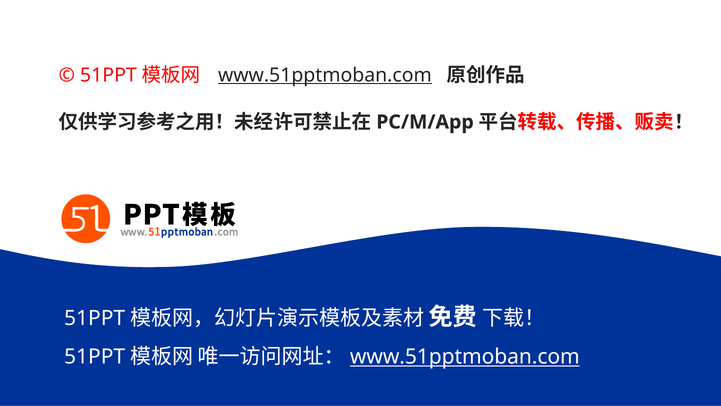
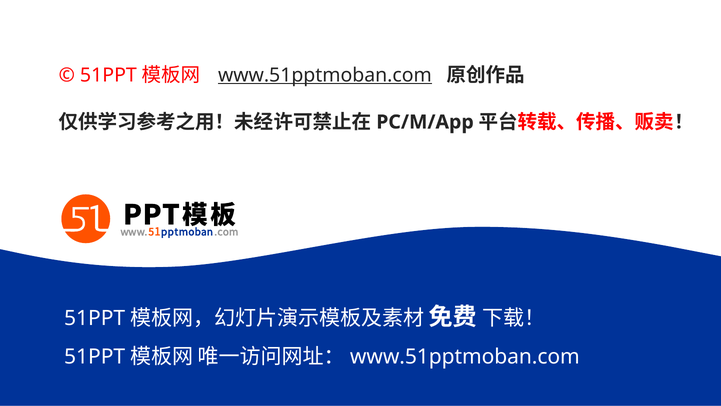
www.51pptmoban.com at (465, 356) underline: present -> none
